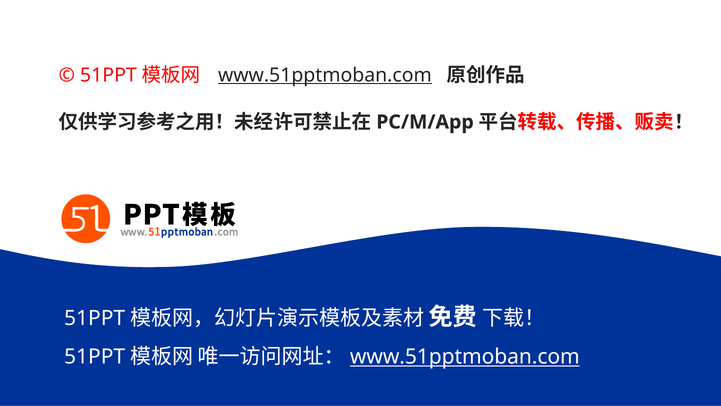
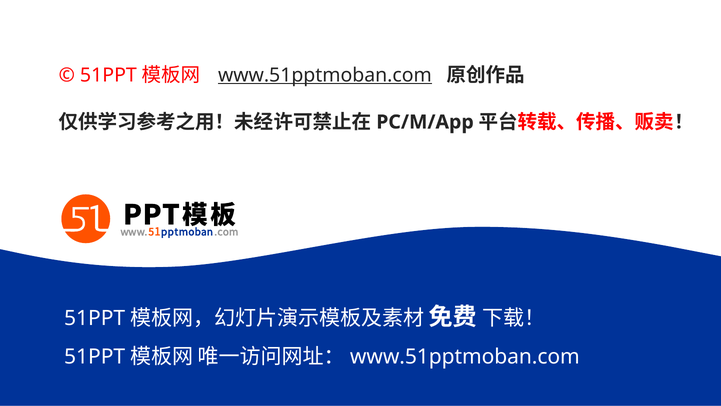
www.51pptmoban.com at (465, 356) underline: present -> none
